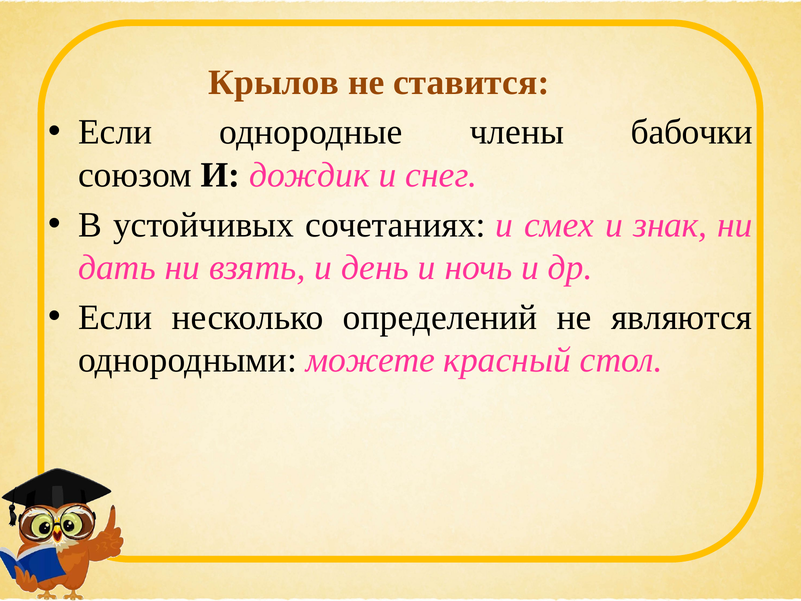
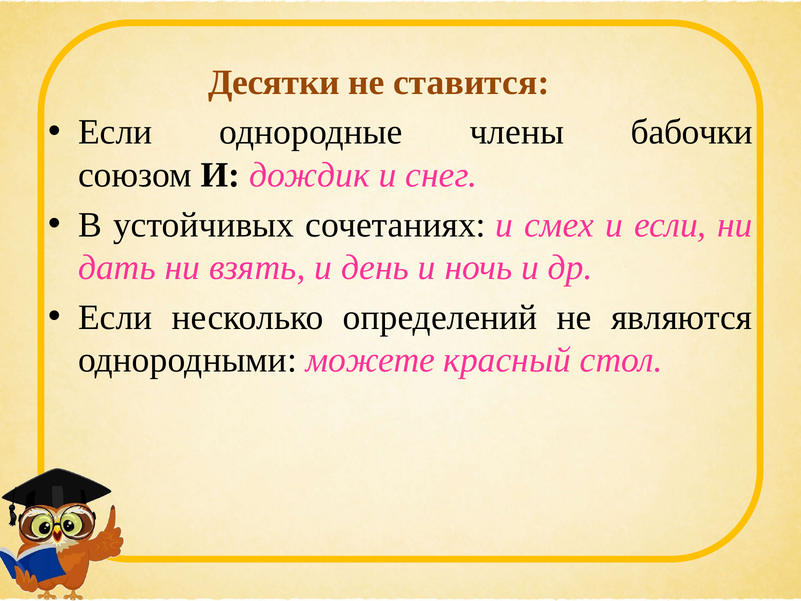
Крылов: Крылов -> Десятки
и знак: знак -> если
